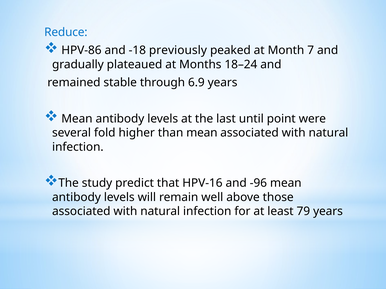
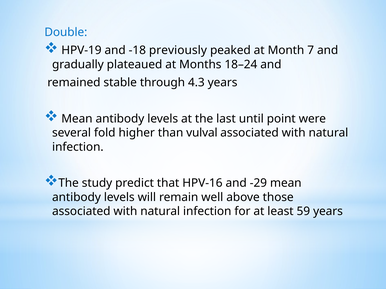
Reduce: Reduce -> Double
HPV-86: HPV-86 -> HPV-19
6.9: 6.9 -> 4.3
than mean: mean -> vulval
-96: -96 -> -29
79: 79 -> 59
